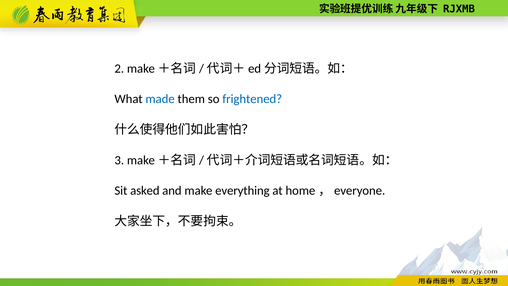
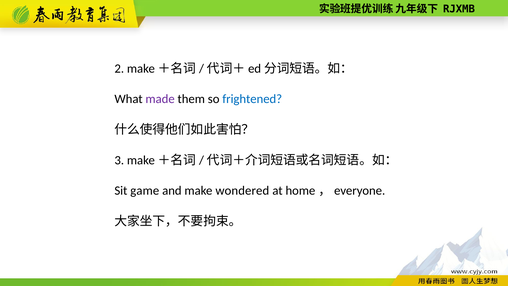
made colour: blue -> purple
asked: asked -> game
everything: everything -> wondered
